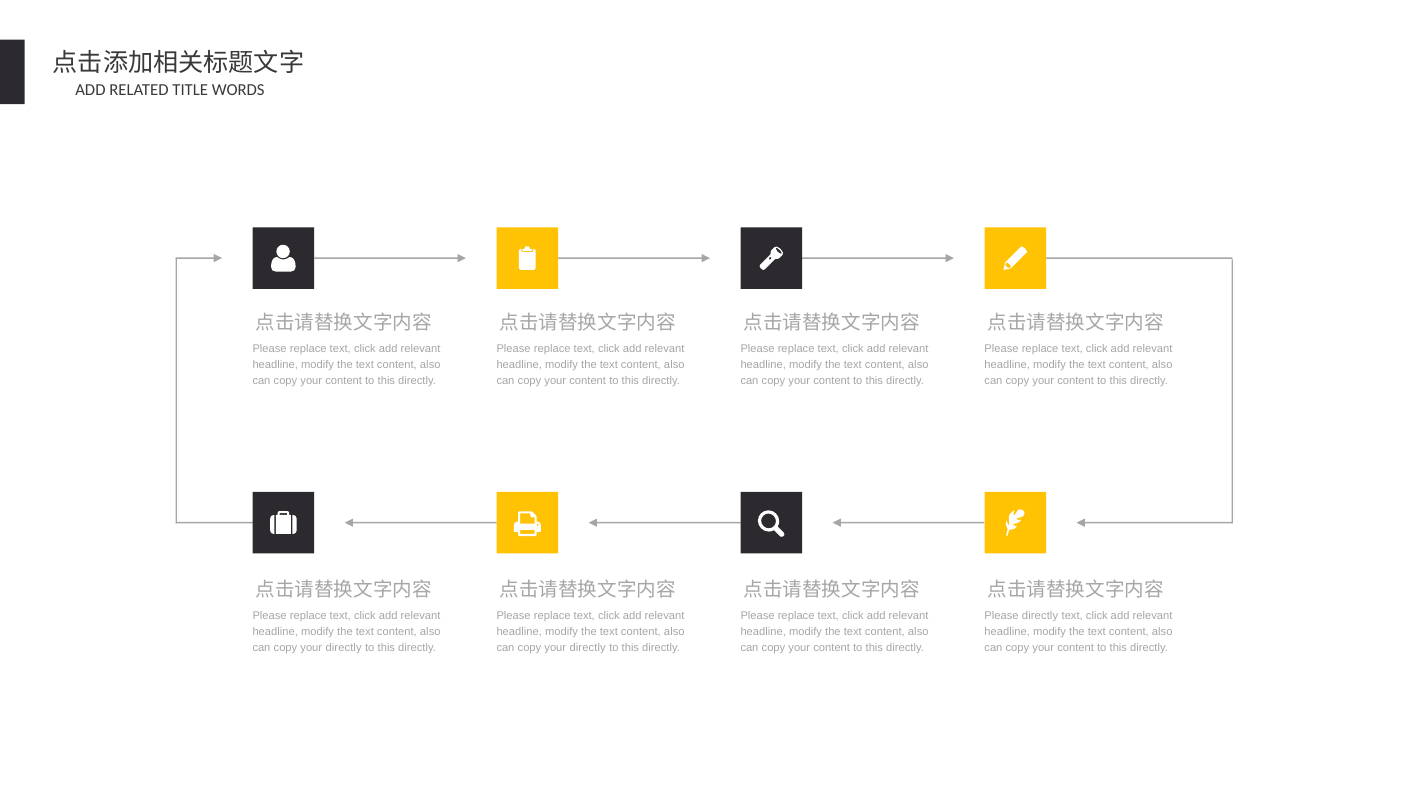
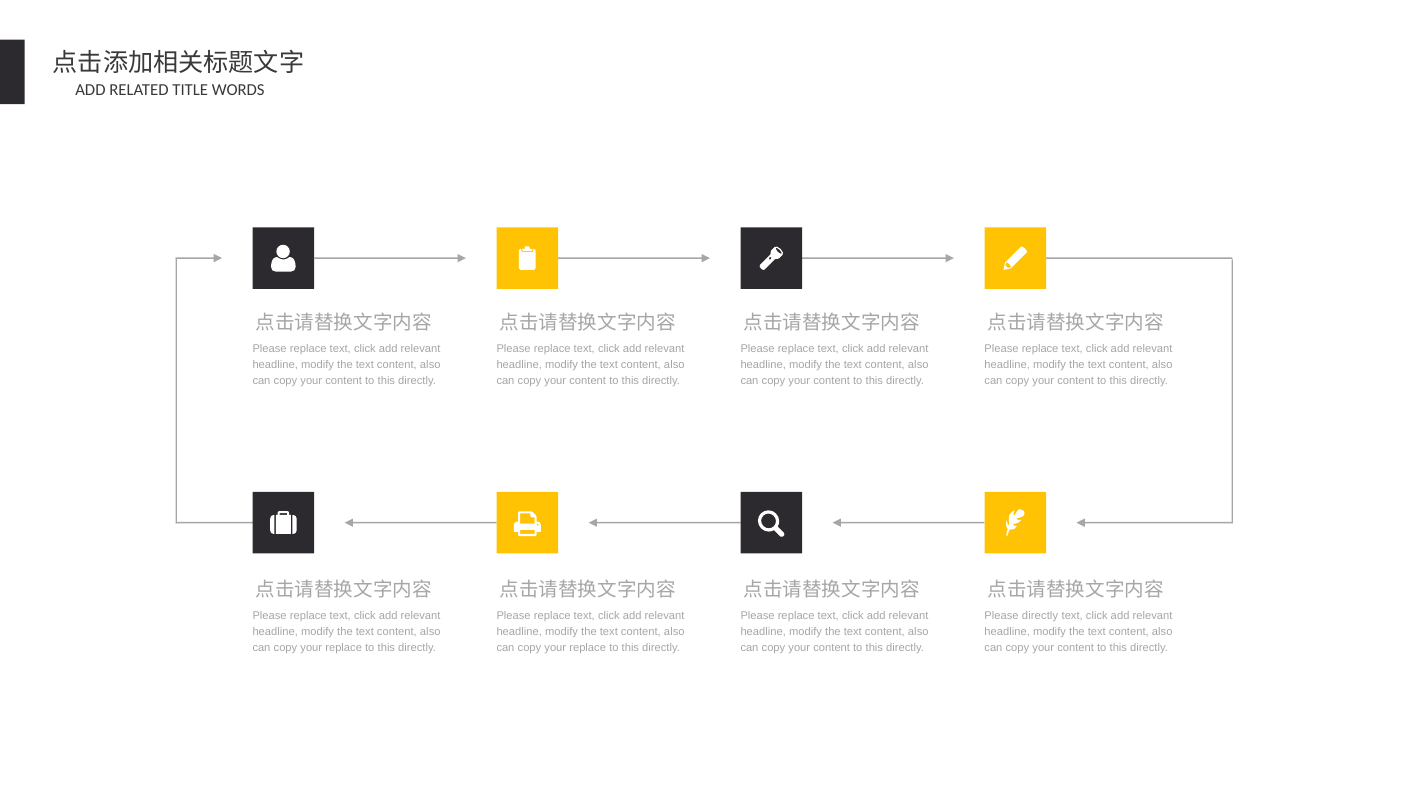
directly at (344, 649): directly -> replace
directly at (588, 649): directly -> replace
